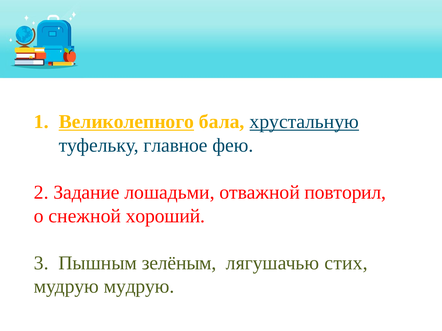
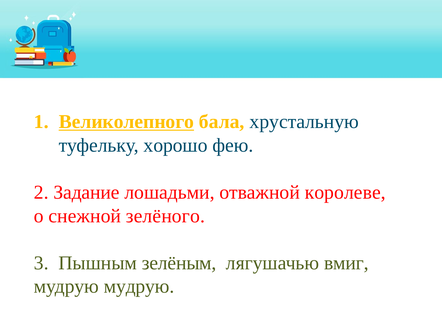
хрустальную underline: present -> none
главное: главное -> хорошо
повторил: повторил -> королеве
хороший: хороший -> зелёного
стих: стих -> вмиг
